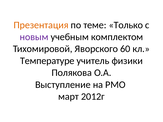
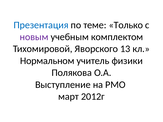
Презентация colour: orange -> blue
60: 60 -> 13
Температуре: Температуре -> Нормальном
